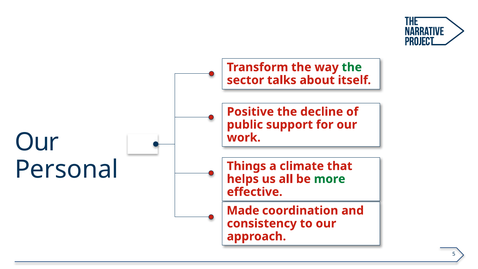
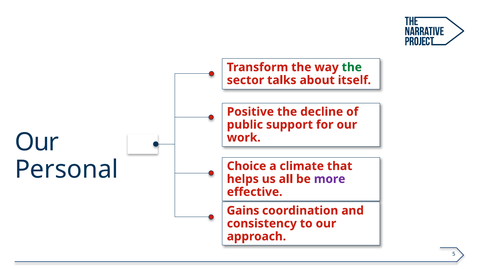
Things: Things -> Choice
more colour: green -> purple
Made: Made -> Gains
